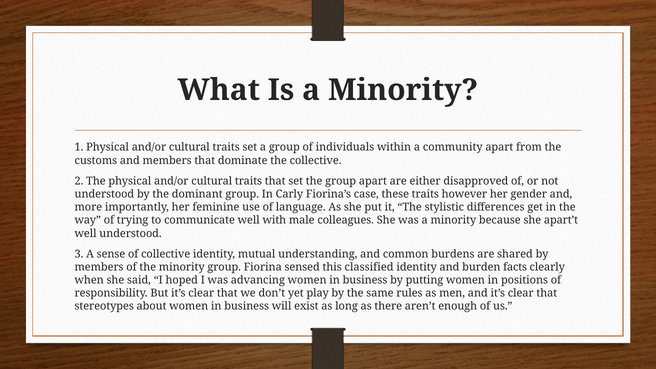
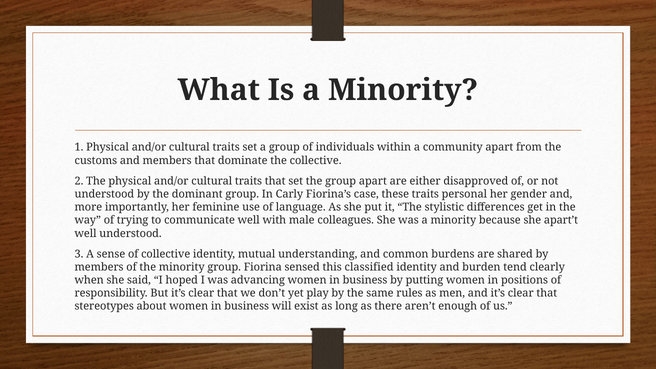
however: however -> personal
facts: facts -> tend
